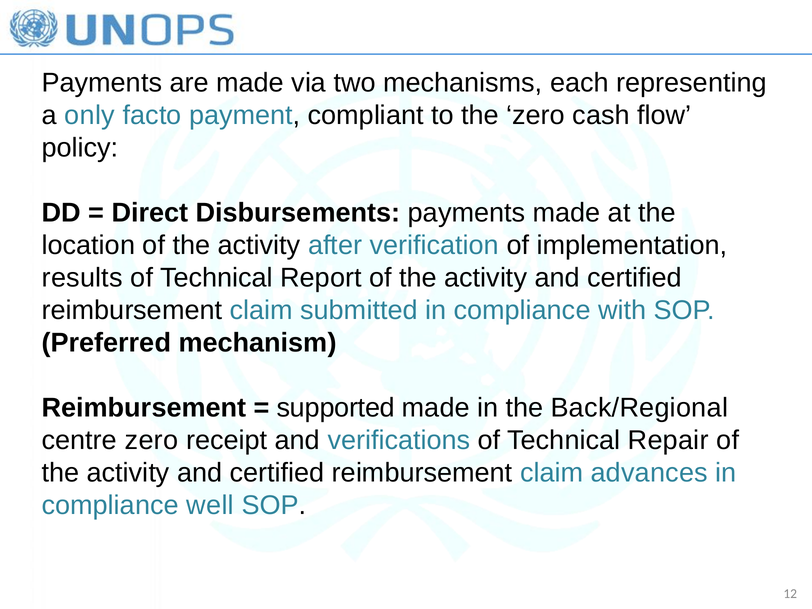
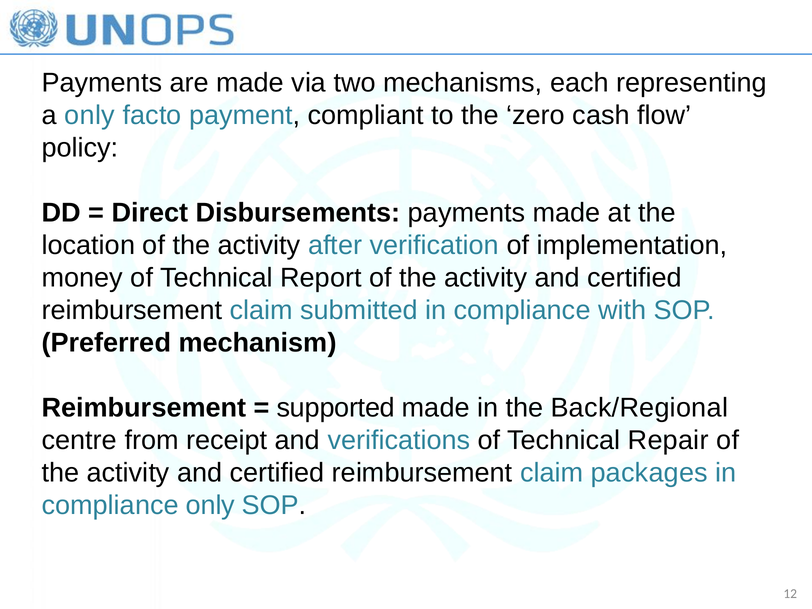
results: results -> money
centre zero: zero -> from
advances: advances -> packages
compliance well: well -> only
